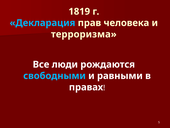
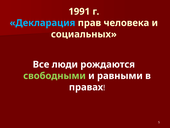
1819: 1819 -> 1991
терроризма: терроризма -> социальных
свободными colour: light blue -> light green
